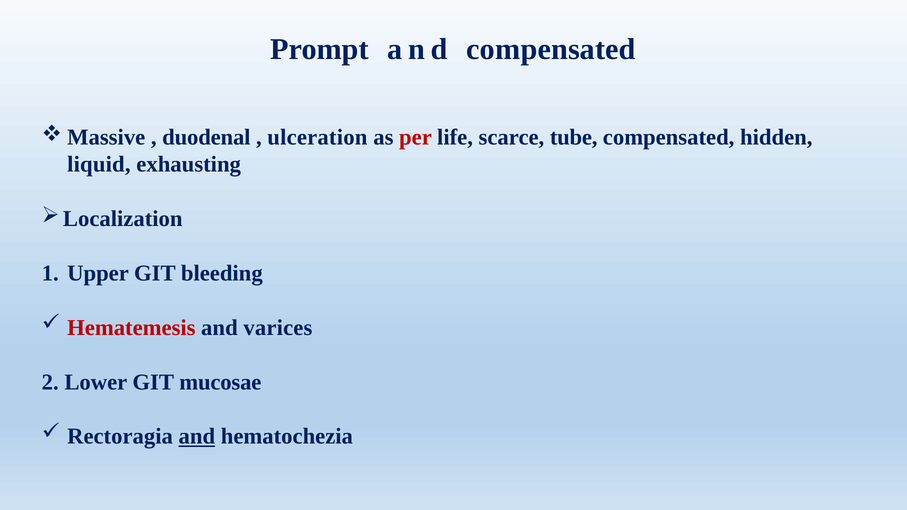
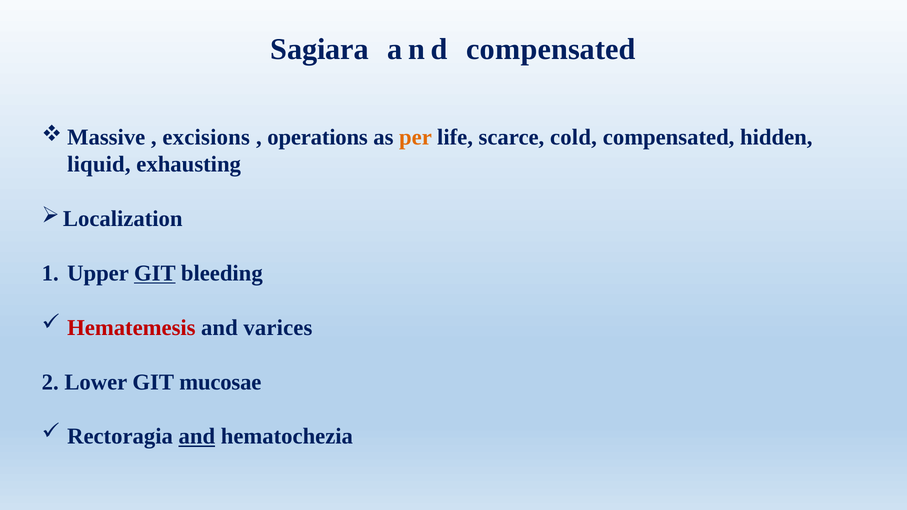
Prompt: Prompt -> Sagiara
duodenal: duodenal -> excisions
ulceration: ulceration -> operations
per colour: red -> orange
tube: tube -> cold
GIT at (155, 273) underline: none -> present
